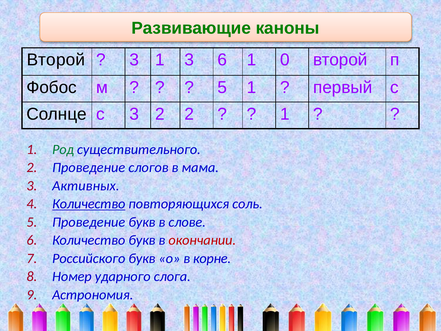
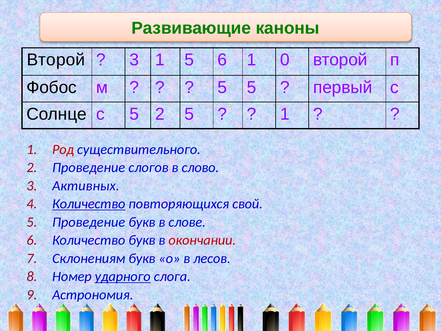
1 3: 3 -> 5
5 1: 1 -> 5
с 3: 3 -> 5
2 2: 2 -> 5
Род colour: green -> red
мама: мама -> слово
соль: соль -> свой
Российского: Российского -> Склонениям
корне: корне -> лесов
ударного underline: none -> present
